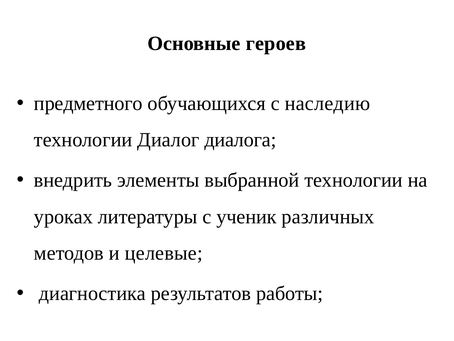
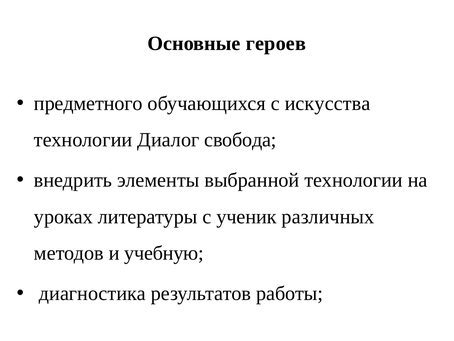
наследию: наследию -> искусства
диалога: диалога -> свобода
целевые: целевые -> учебную
